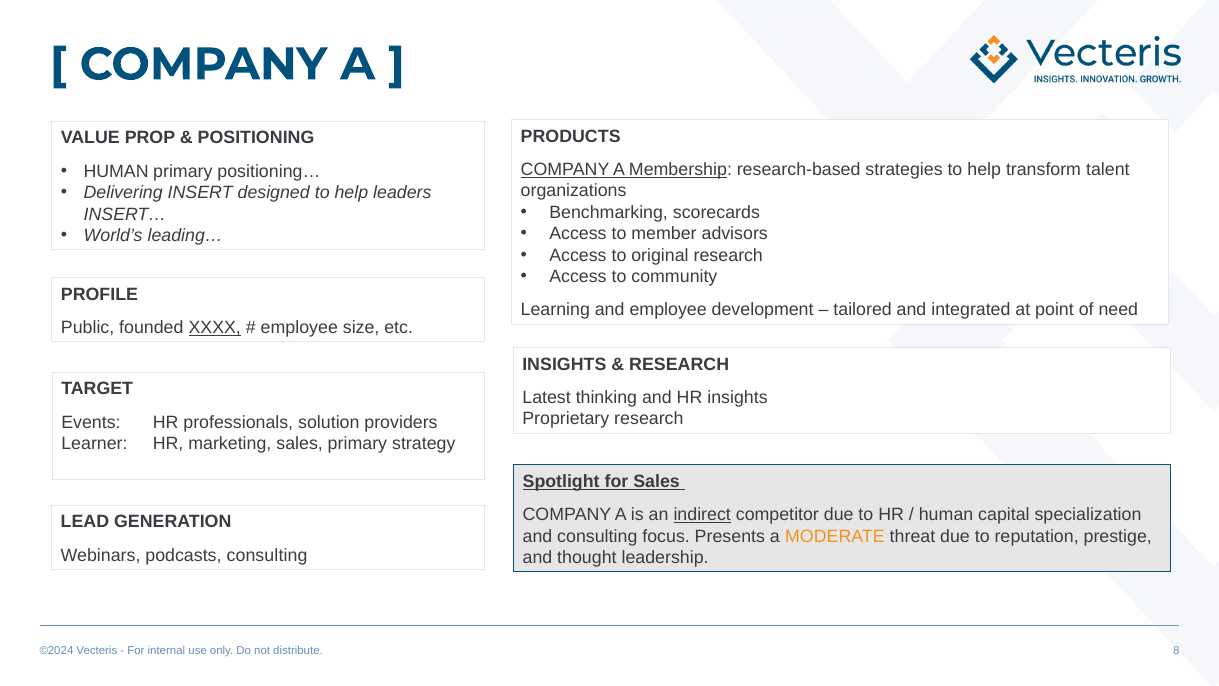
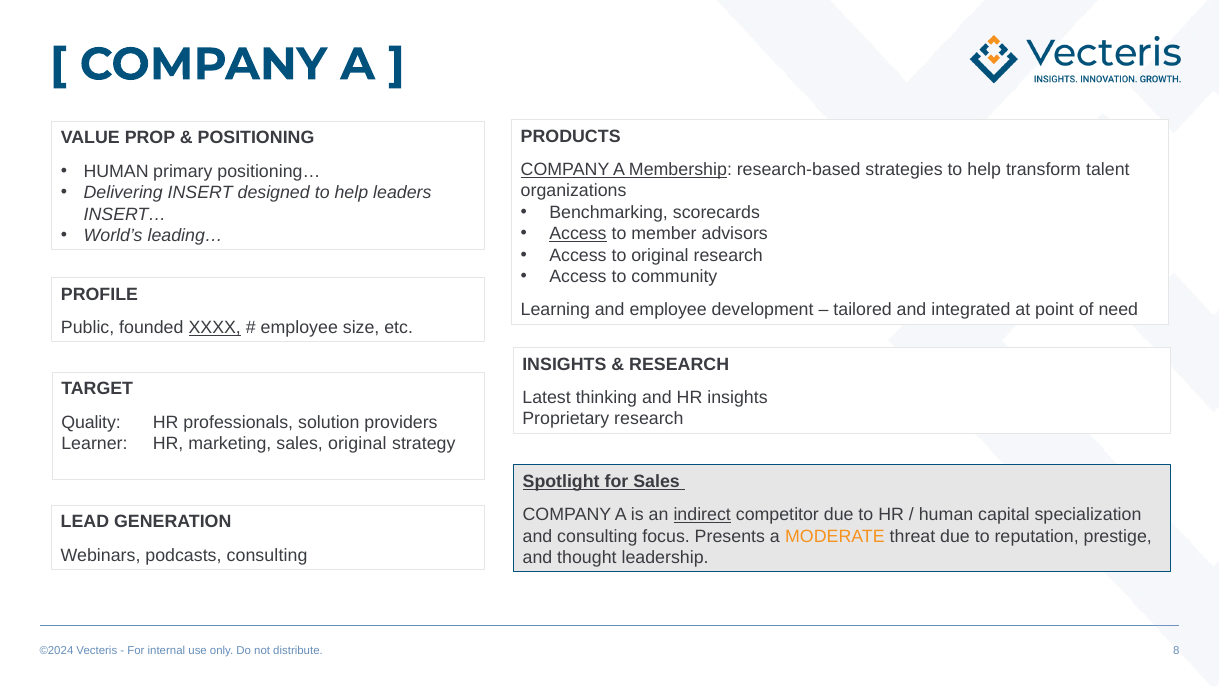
Access at (578, 234) underline: none -> present
Events: Events -> Quality
sales primary: primary -> original
